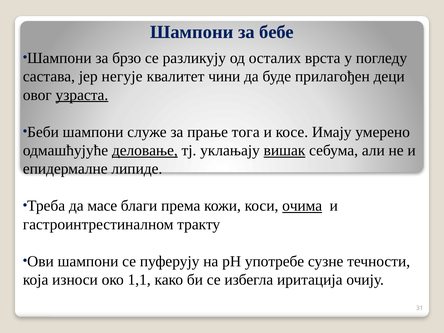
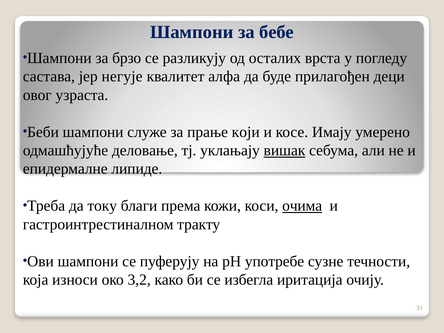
чини: чини -> алфа
узраста underline: present -> none
тога: тога -> који
деловање underline: present -> none
масе: масе -> току
1,1: 1,1 -> 3,2
